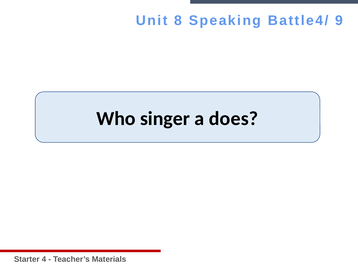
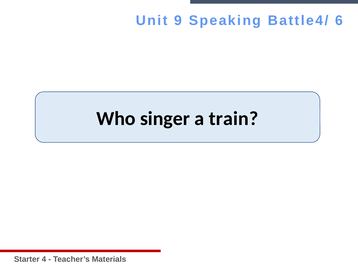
8: 8 -> 9
9: 9 -> 6
does: does -> train
